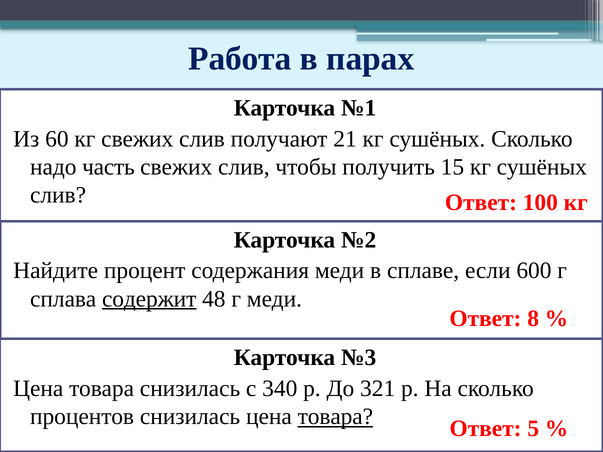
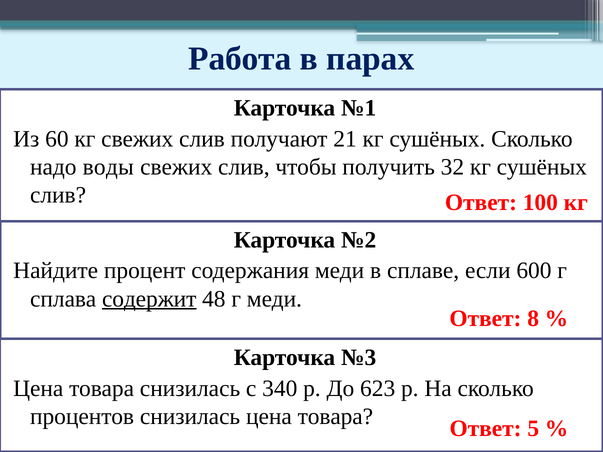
часть: часть -> воды
15: 15 -> 32
321: 321 -> 623
товара at (335, 417) underline: present -> none
